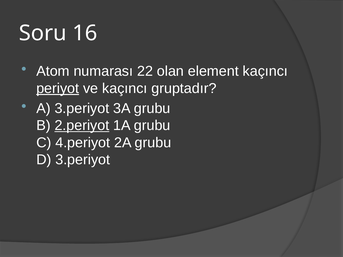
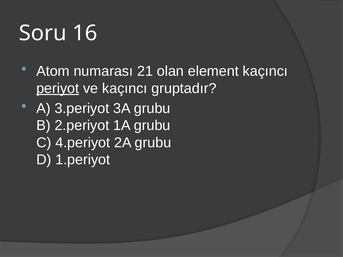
22: 22 -> 21
2.periyot underline: present -> none
D 3.periyot: 3.periyot -> 1.periyot
